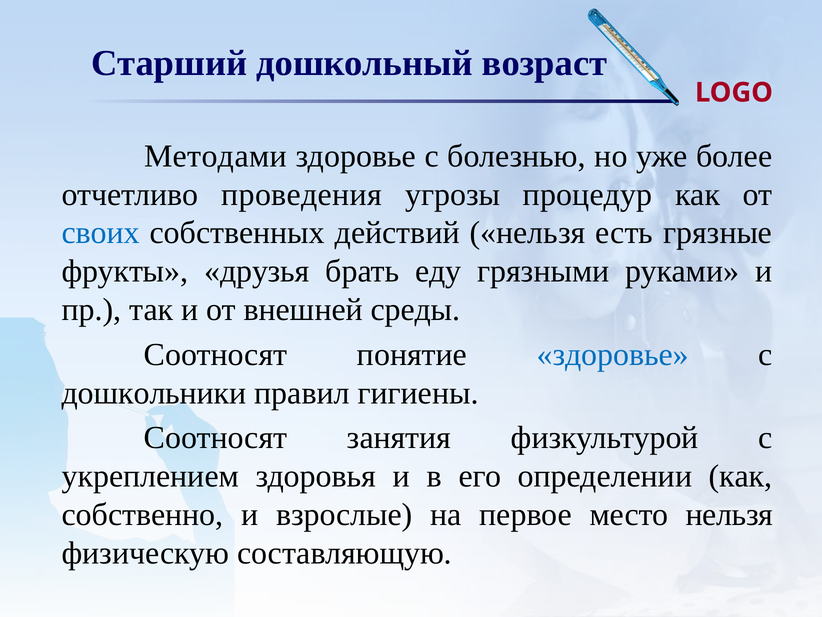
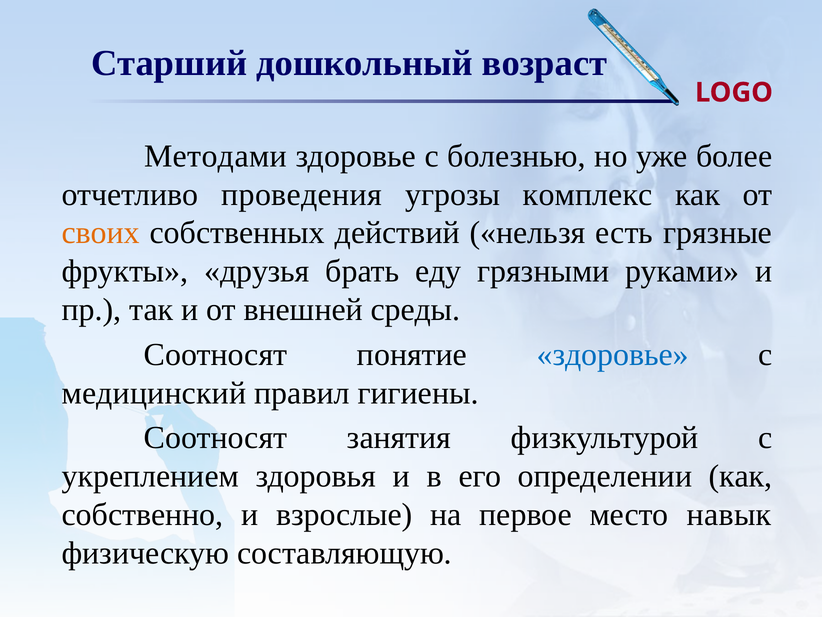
процедур: процедур -> комплекс
своих colour: blue -> orange
дошкольники: дошкольники -> медицинский
место нельзя: нельзя -> навык
